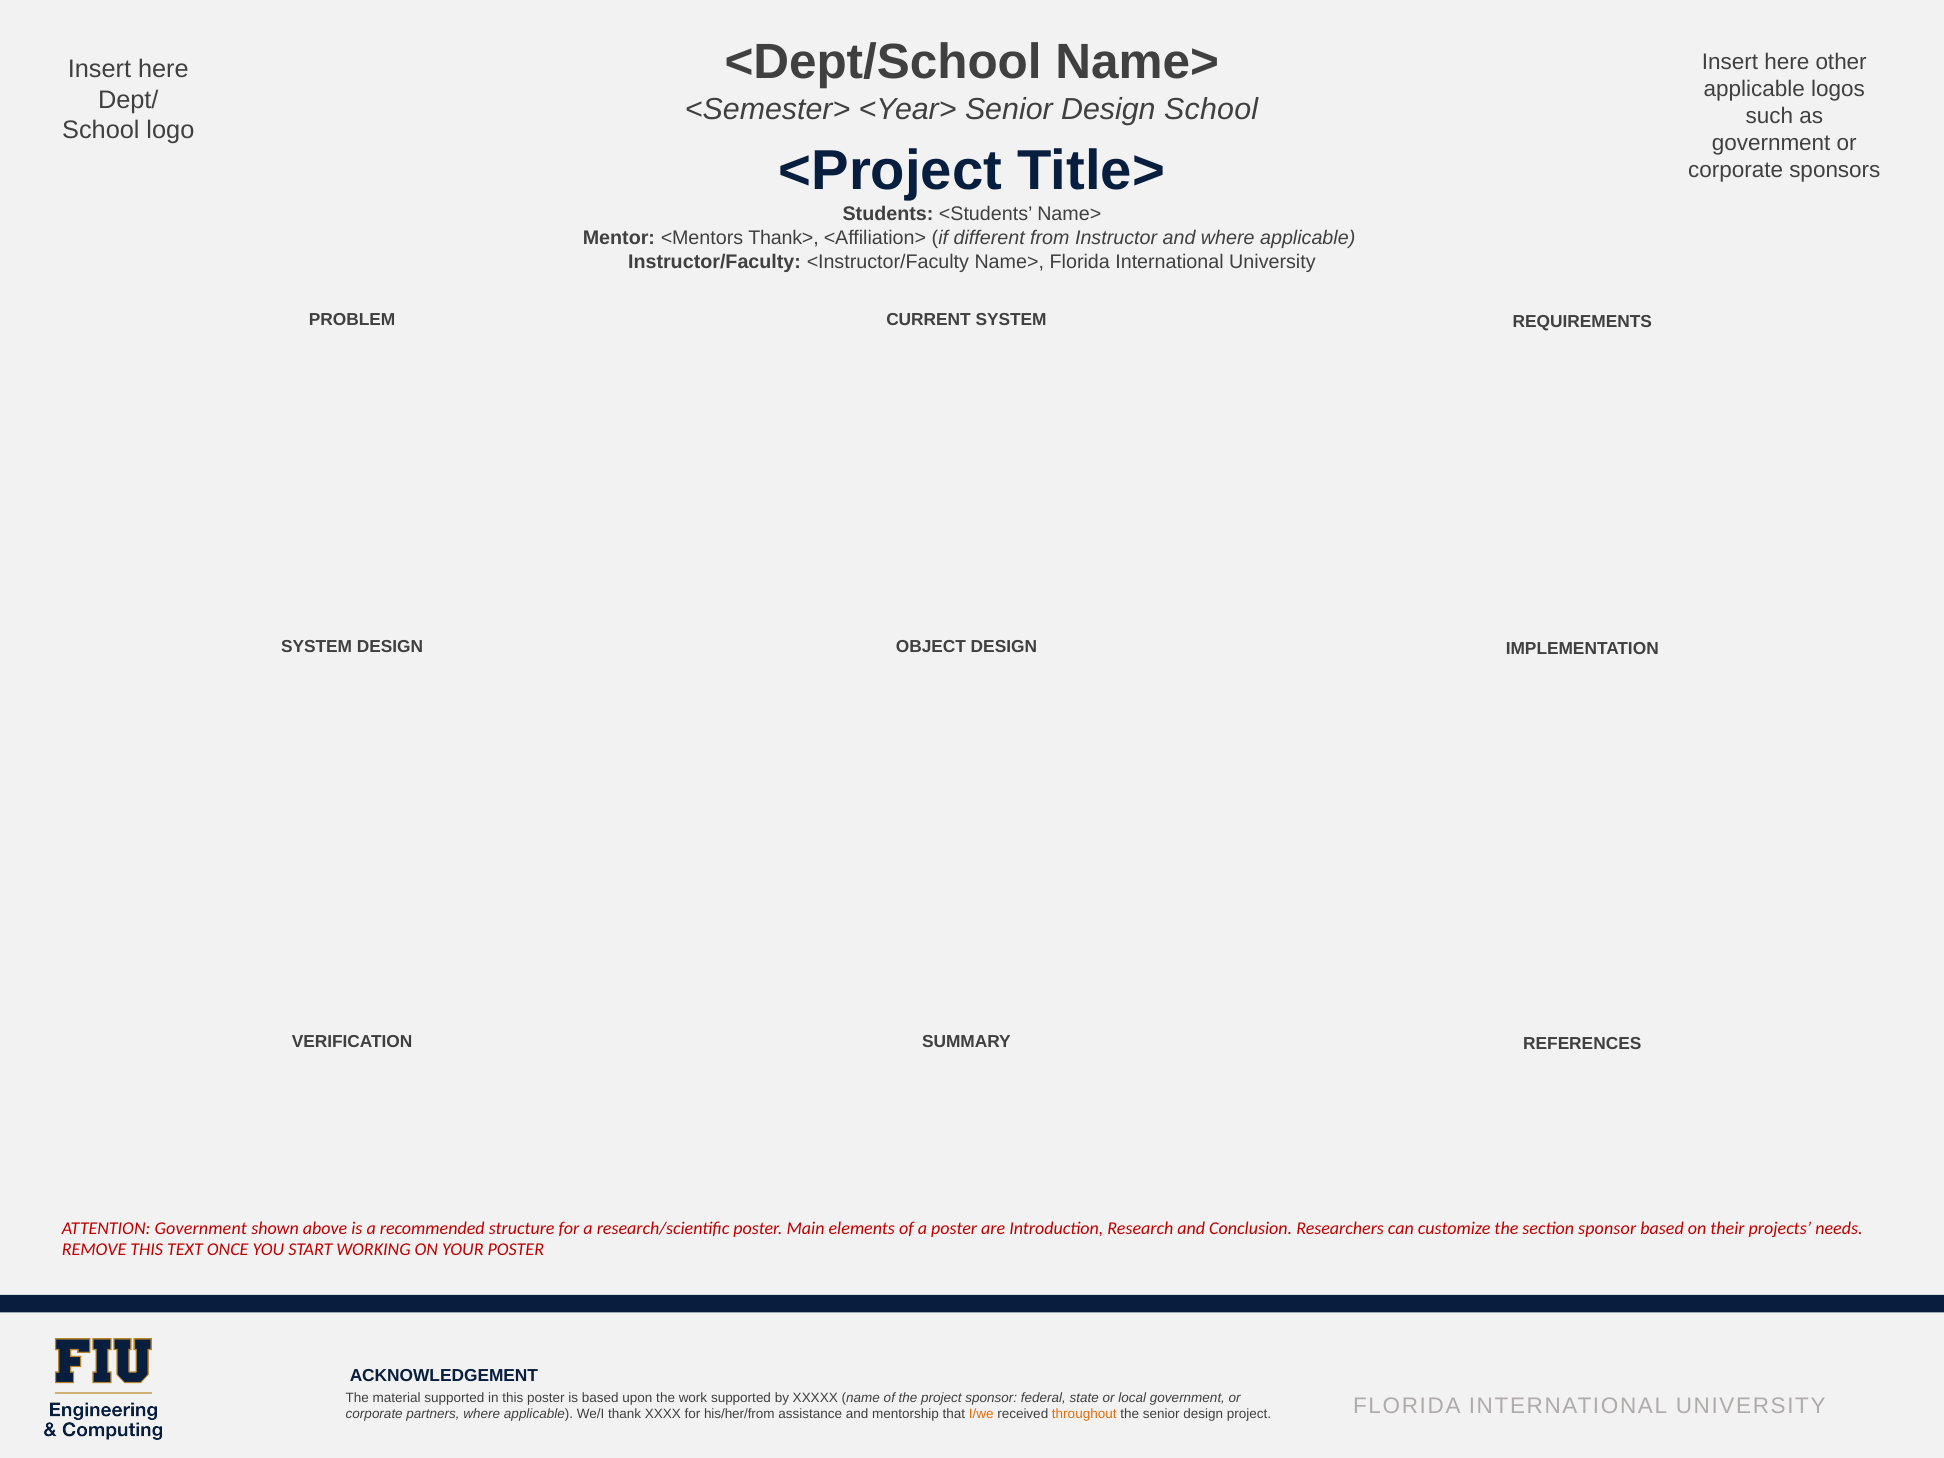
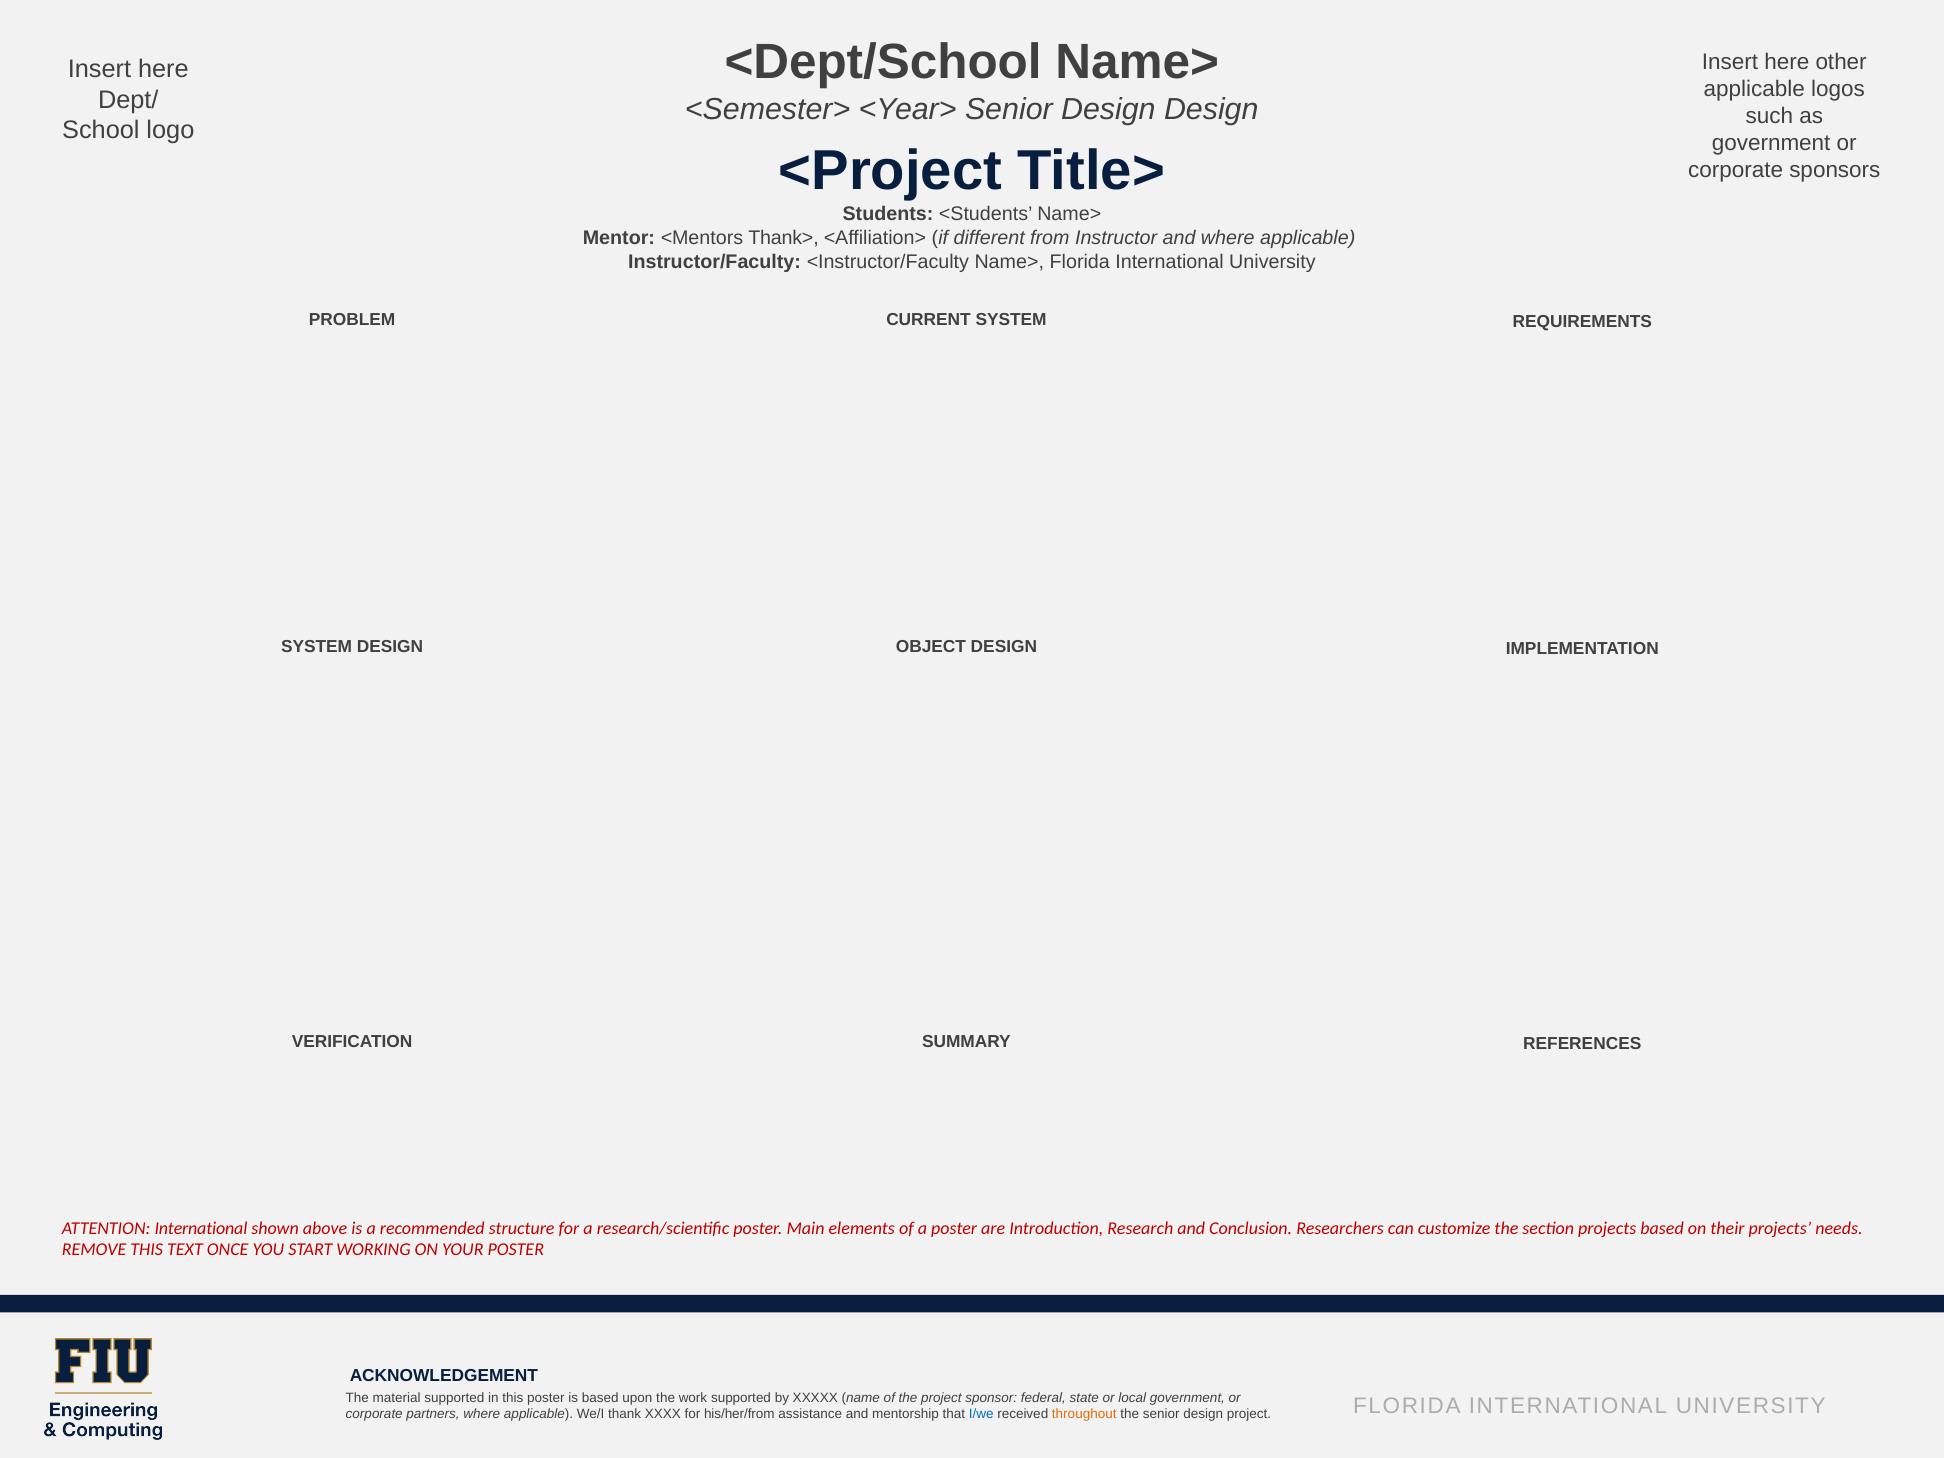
Design School: School -> Design
ATTENTION Government: Government -> International
section sponsor: sponsor -> projects
I/we colour: orange -> blue
